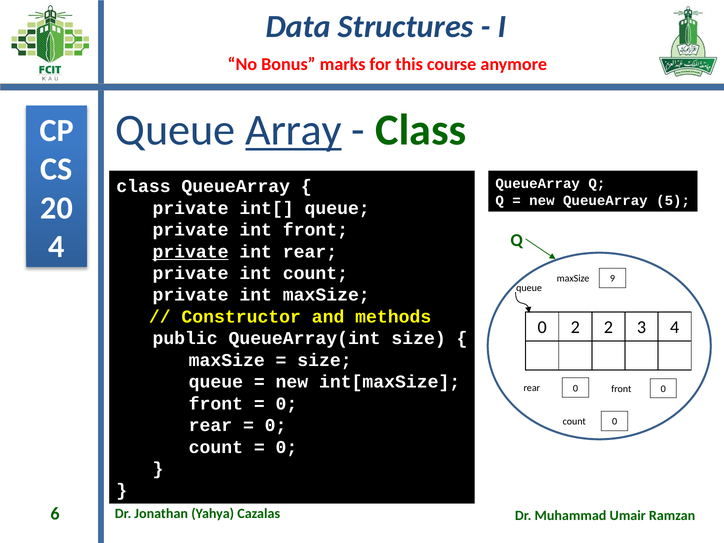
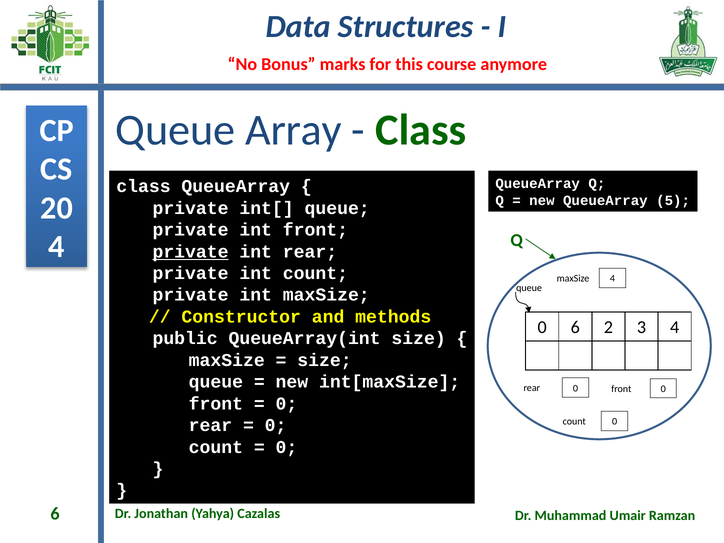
Array underline: present -> none
maxSize 9: 9 -> 4
0 2: 2 -> 6
